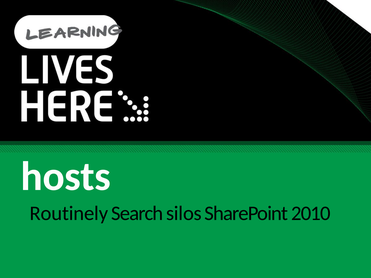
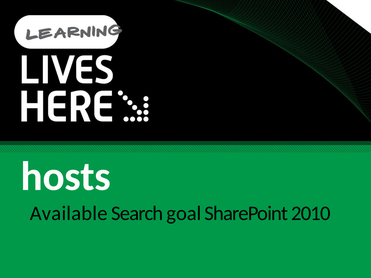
Routinely: Routinely -> Available
silos: silos -> goal
